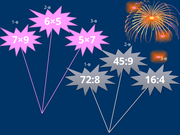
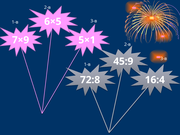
5×7: 5×7 -> 5×1
